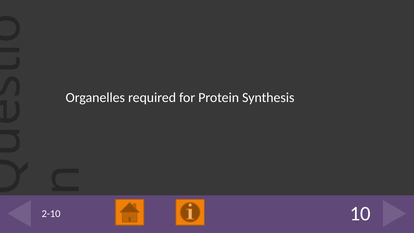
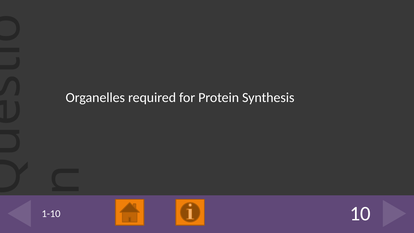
2-10: 2-10 -> 1-10
